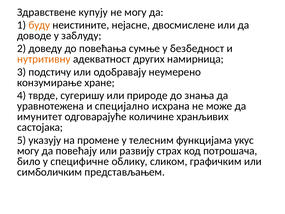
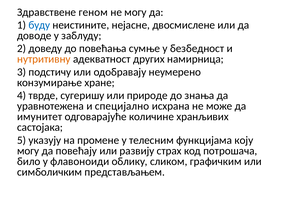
купују: купују -> геном
буду colour: orange -> blue
укус: укус -> коју
специфичне: специфичне -> флавоноиди
